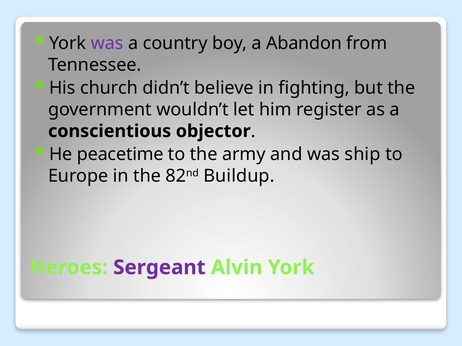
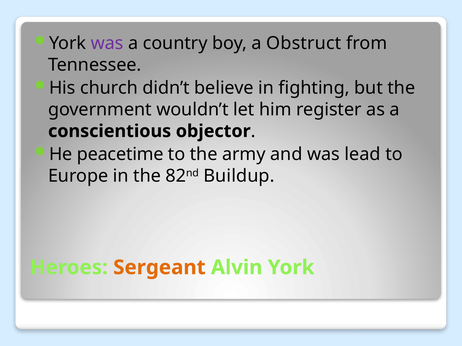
Abandon: Abandon -> Obstruct
ship: ship -> lead
Sergeant colour: purple -> orange
